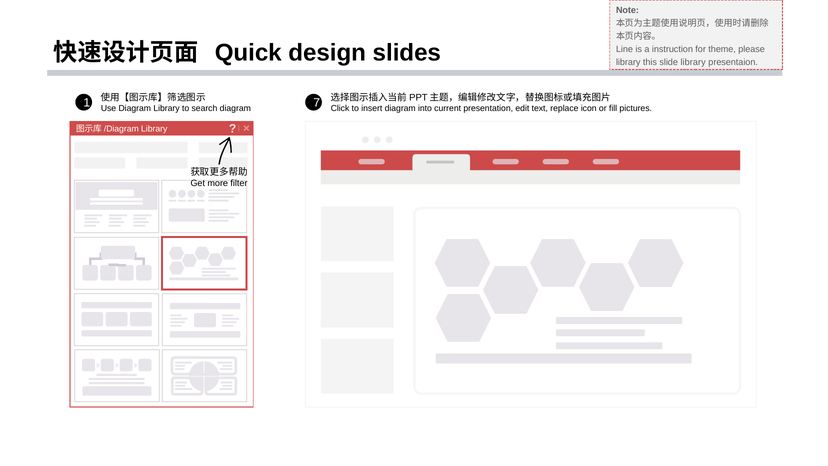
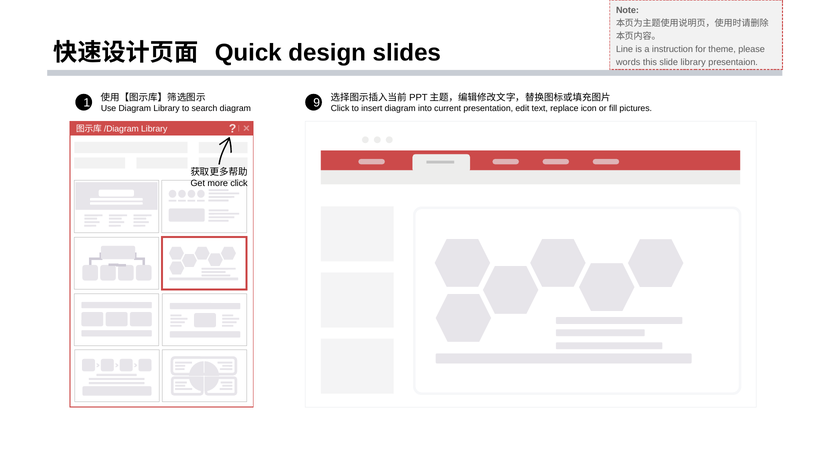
library at (628, 62): library -> words
7: 7 -> 9
more filter: filter -> click
